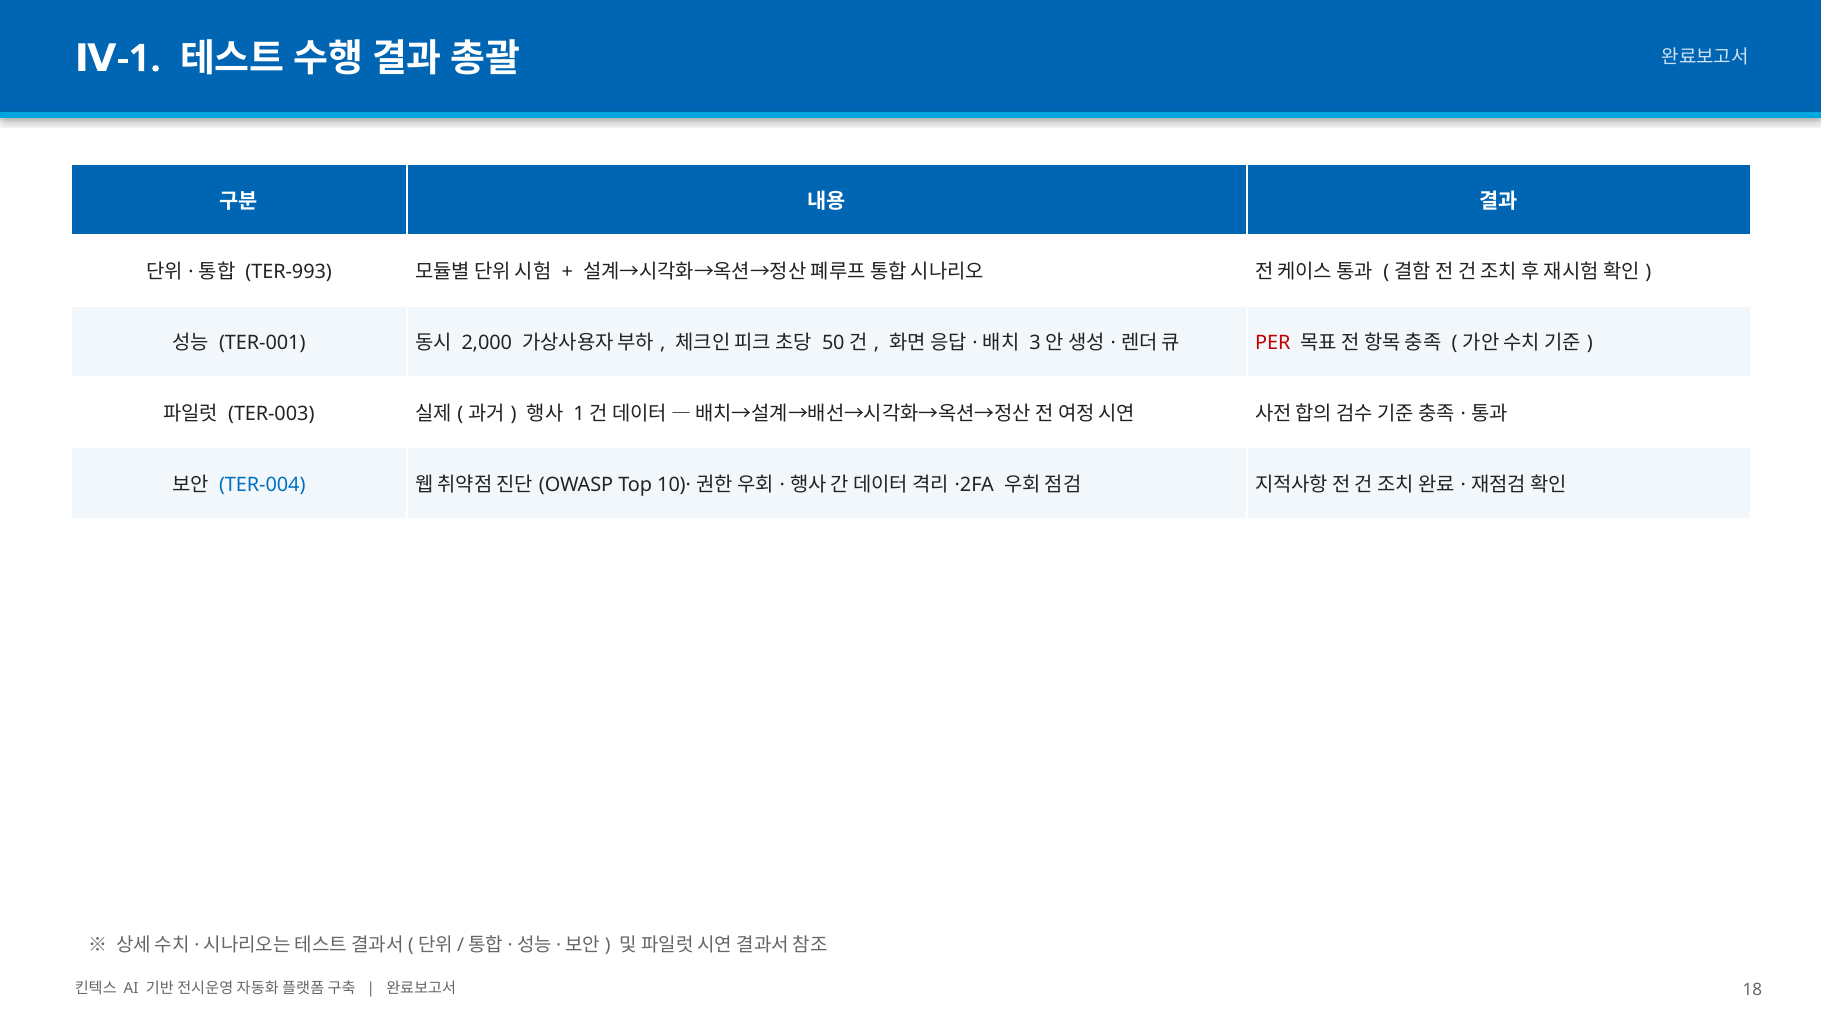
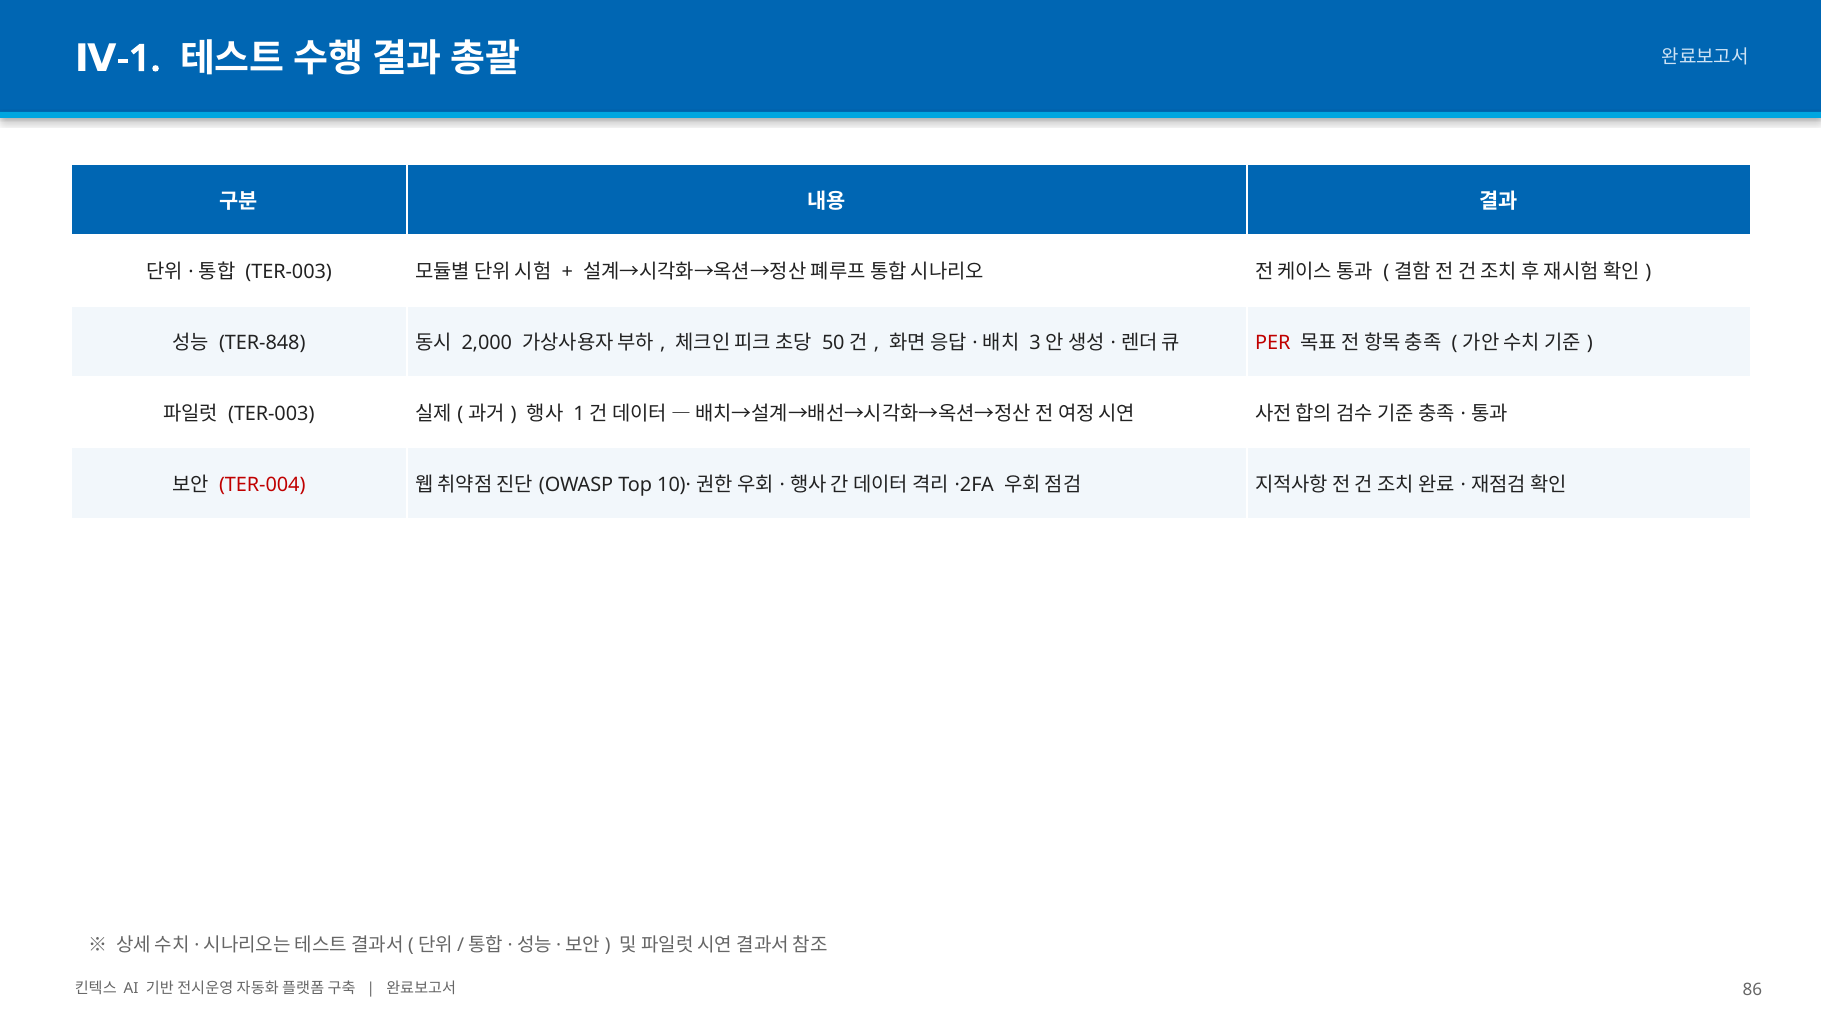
TER-993 at (289, 272): TER-993 -> TER-003
TER-001: TER-001 -> TER-848
TER-004 colour: blue -> red
18: 18 -> 86
